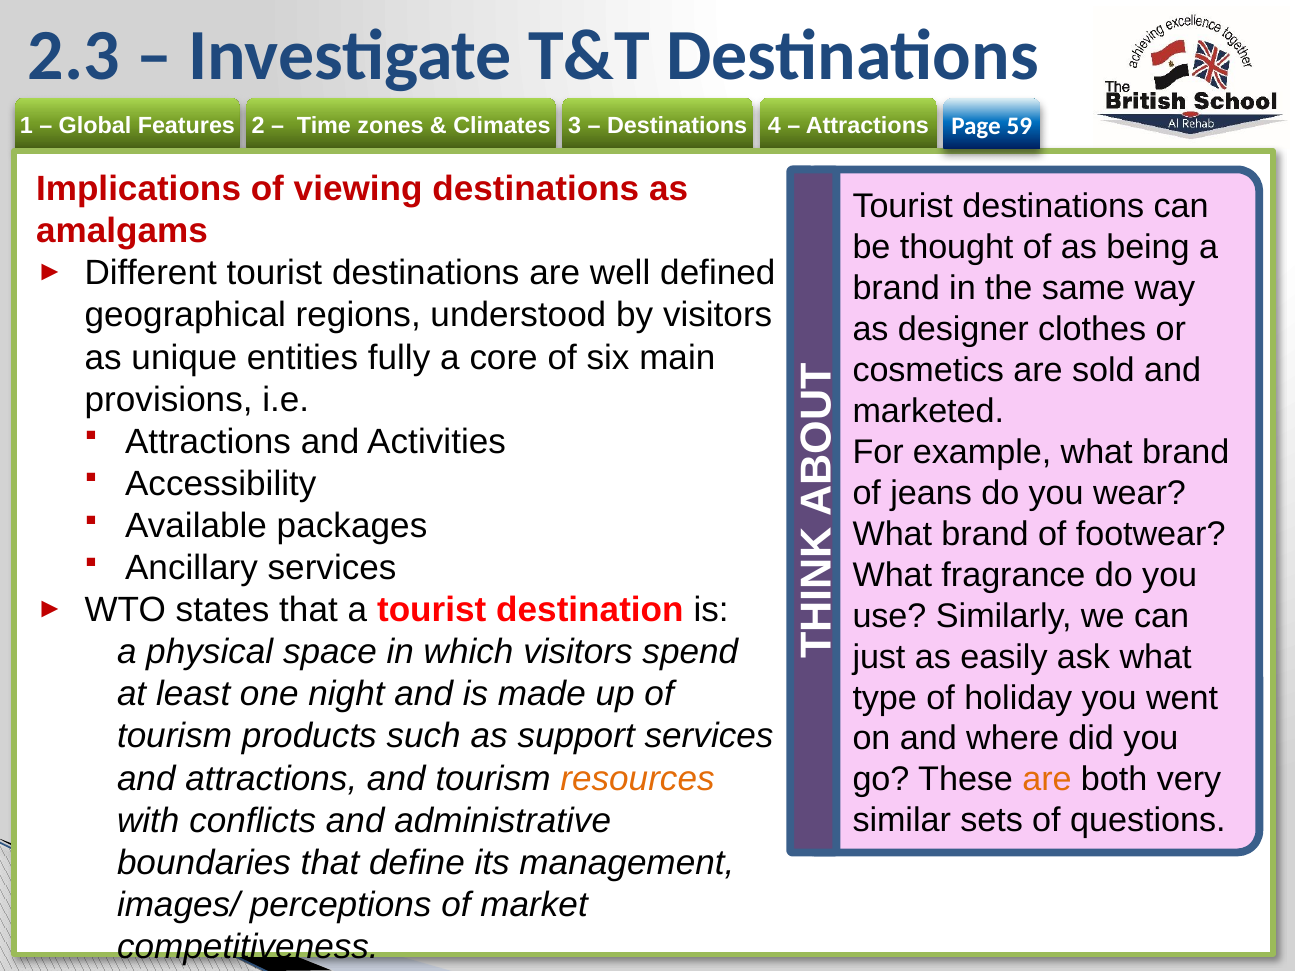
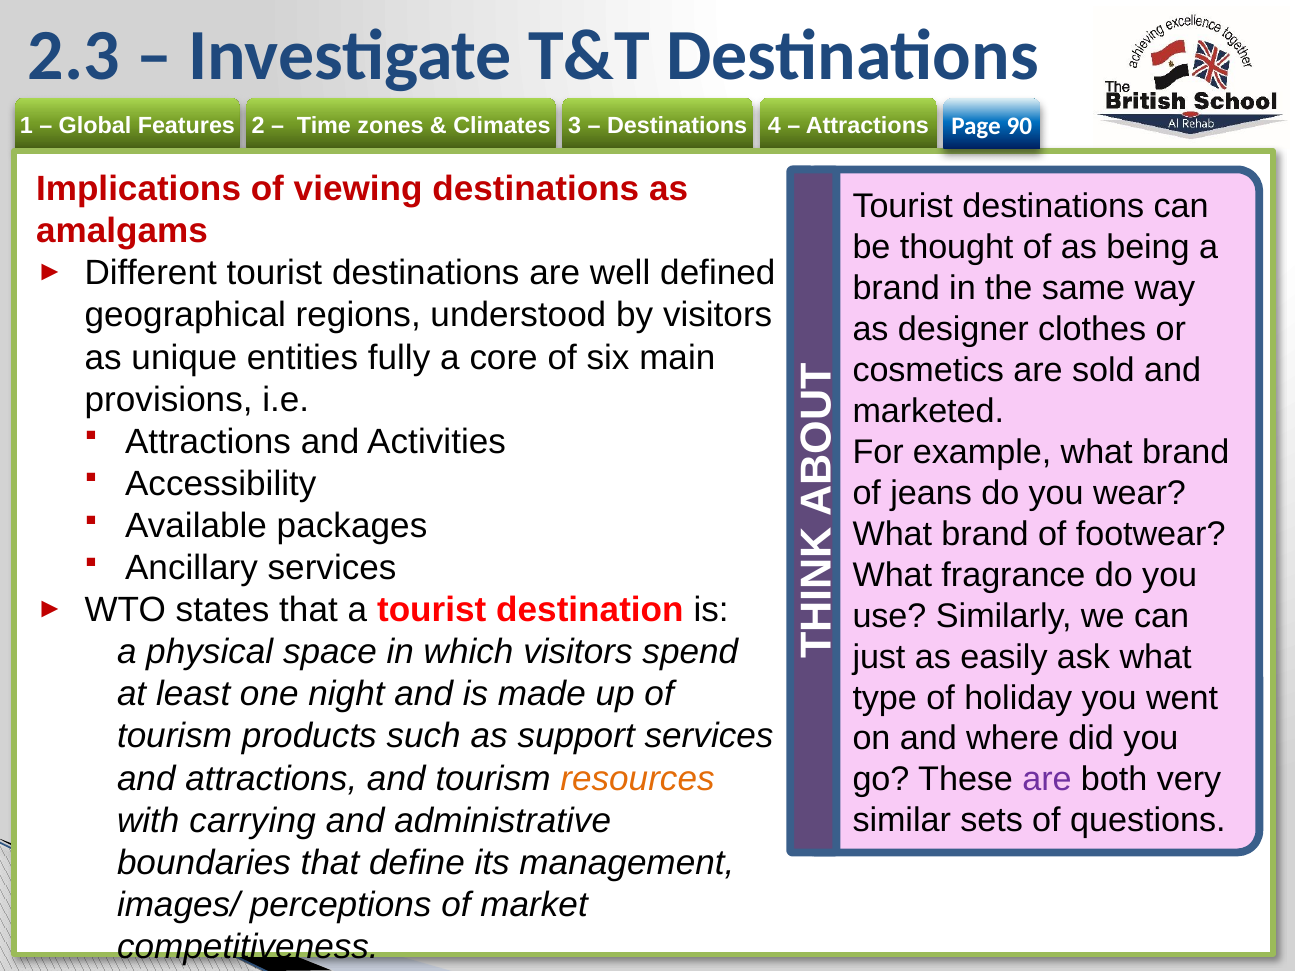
59: 59 -> 90
are at (1047, 780) colour: orange -> purple
conflicts: conflicts -> carrying
